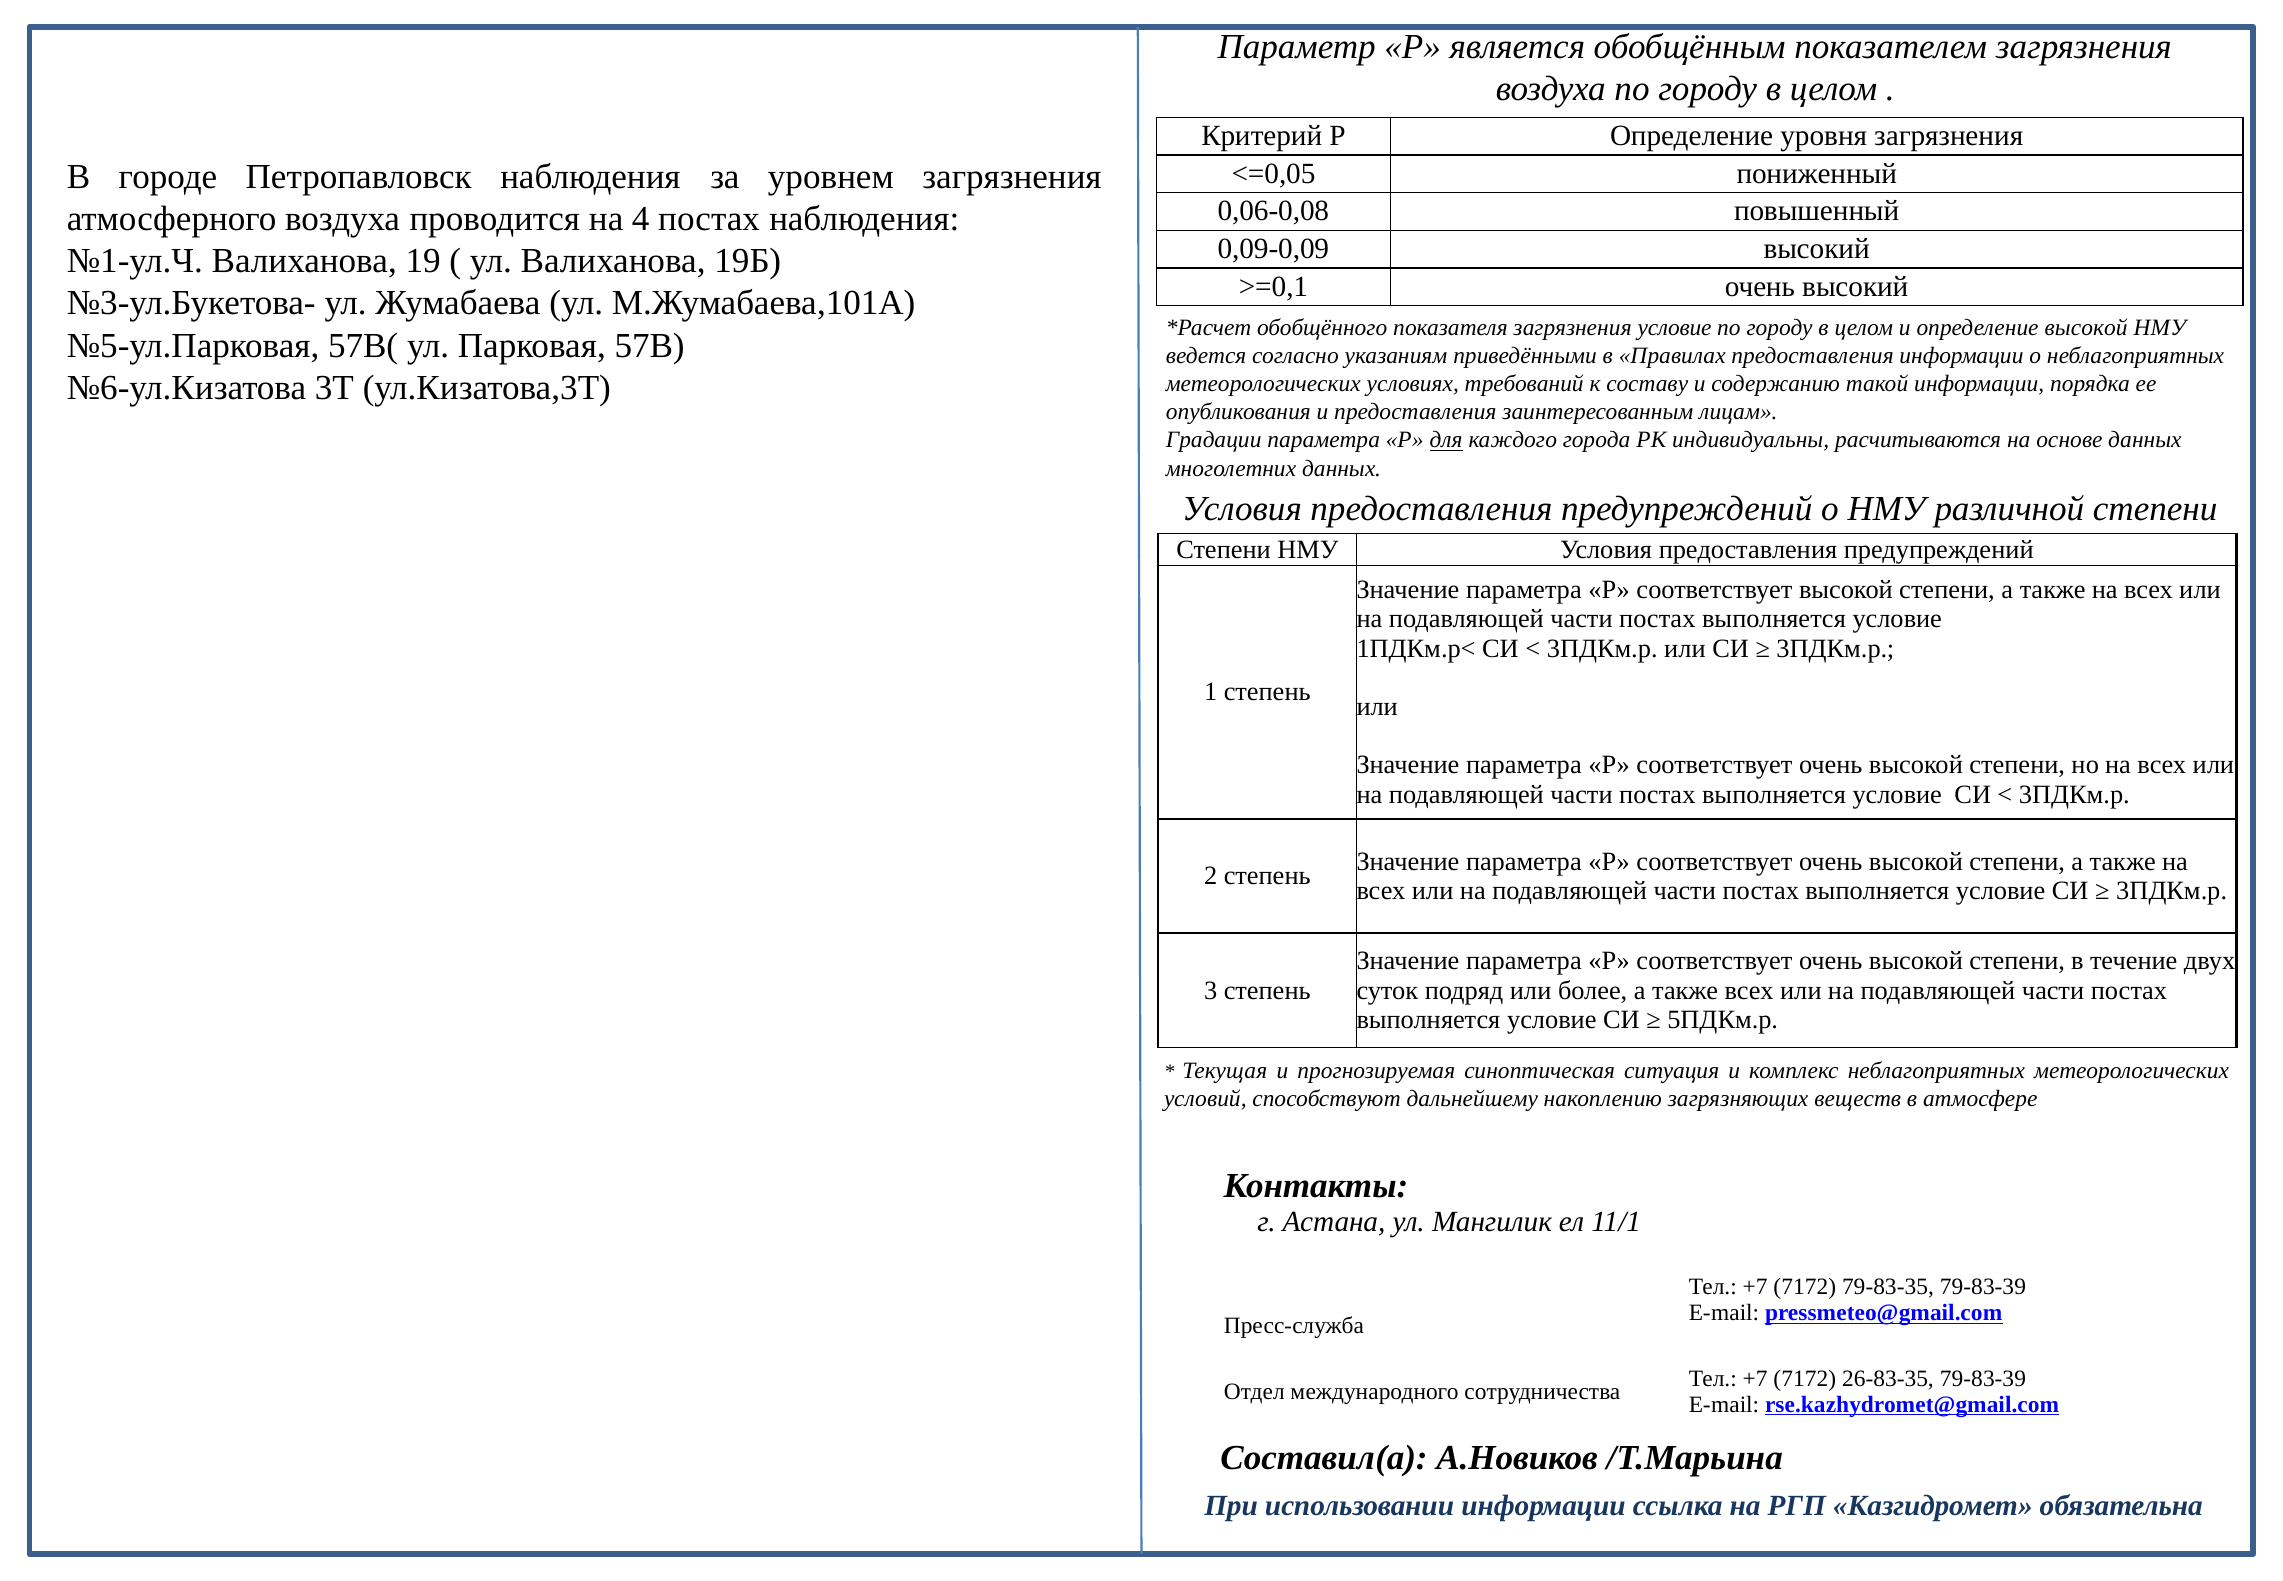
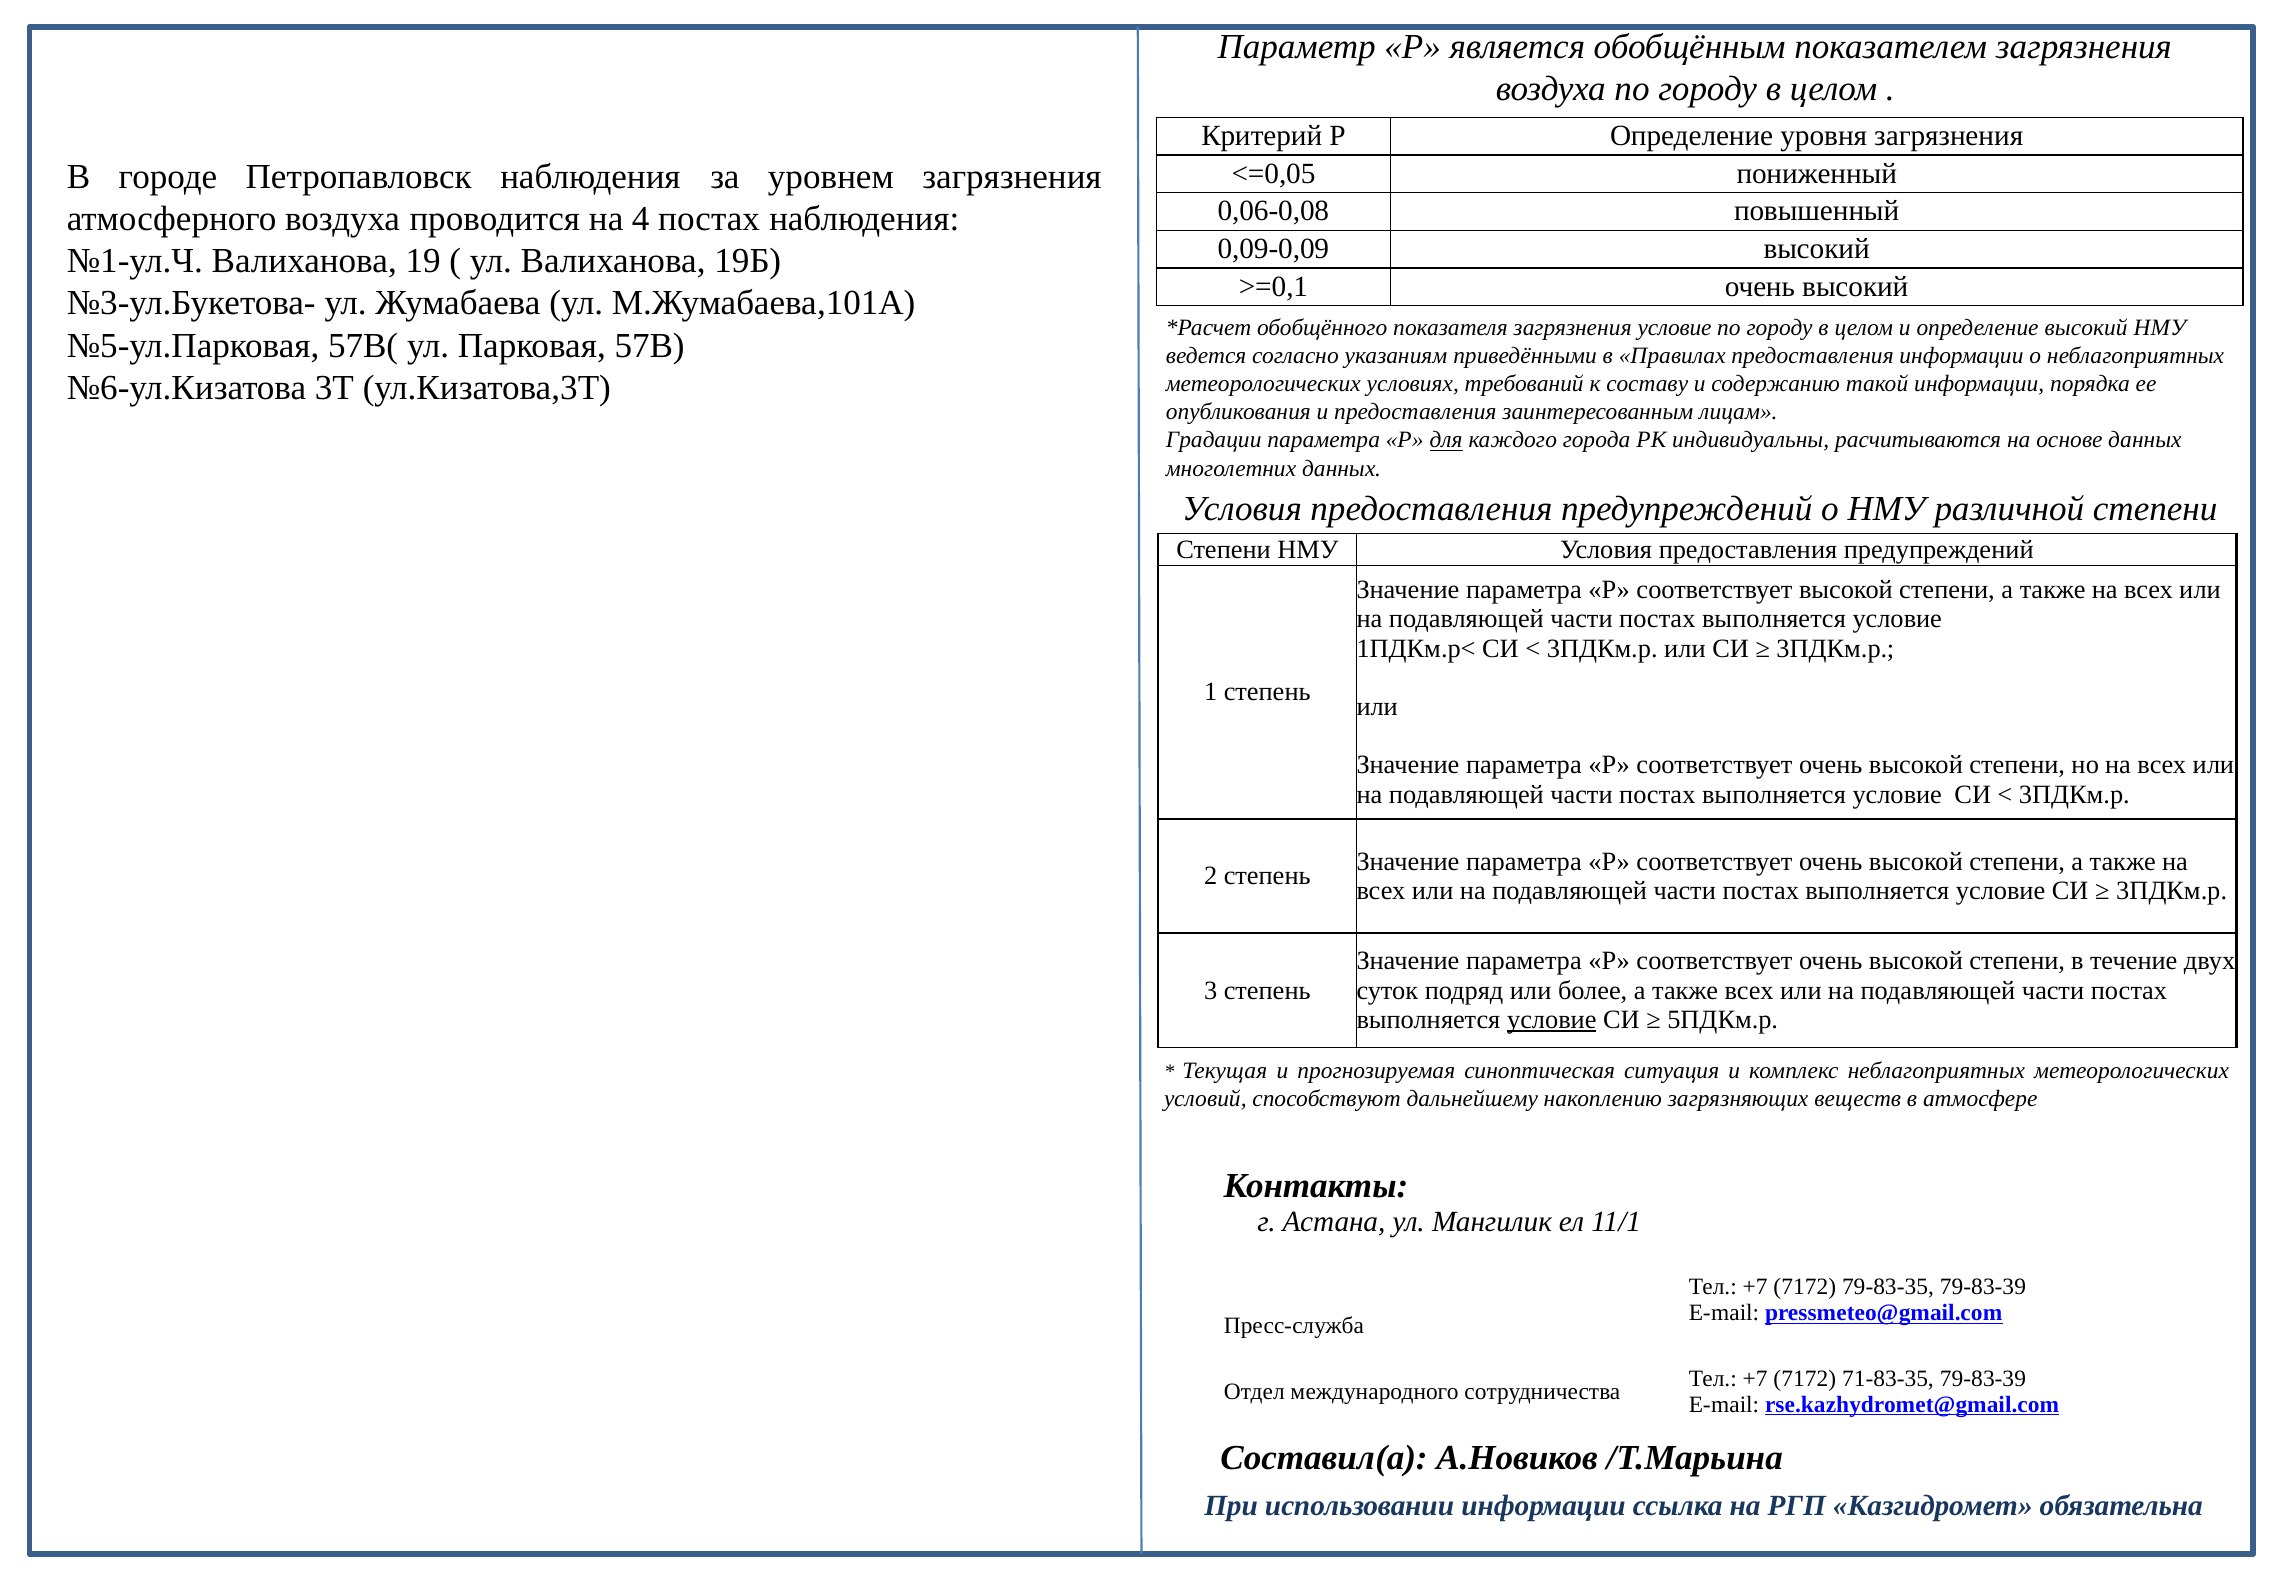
определение высокой: высокой -> высокий
условие at (1552, 1019) underline: none -> present
26-83-35: 26-83-35 -> 71-83-35
